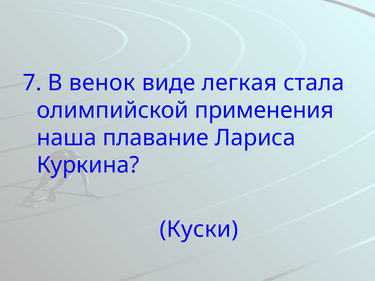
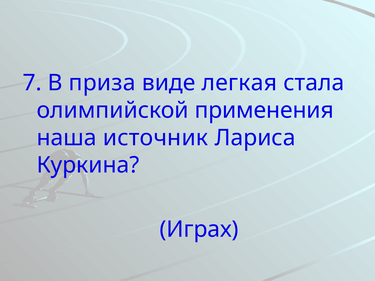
венок: венок -> приза
плавание: плавание -> источник
Куски: Куски -> Играх
